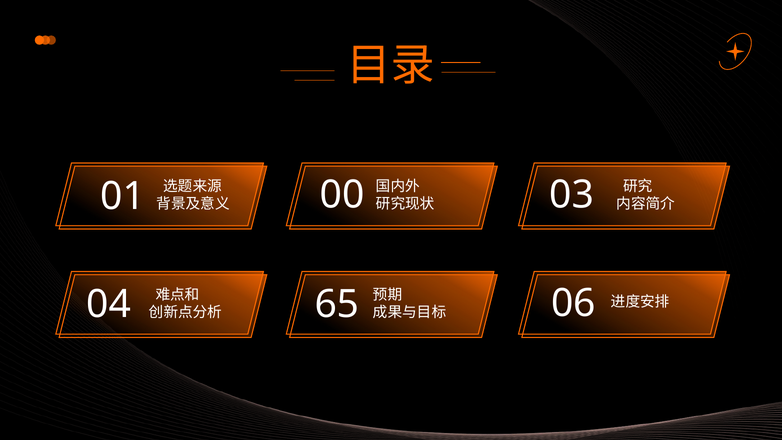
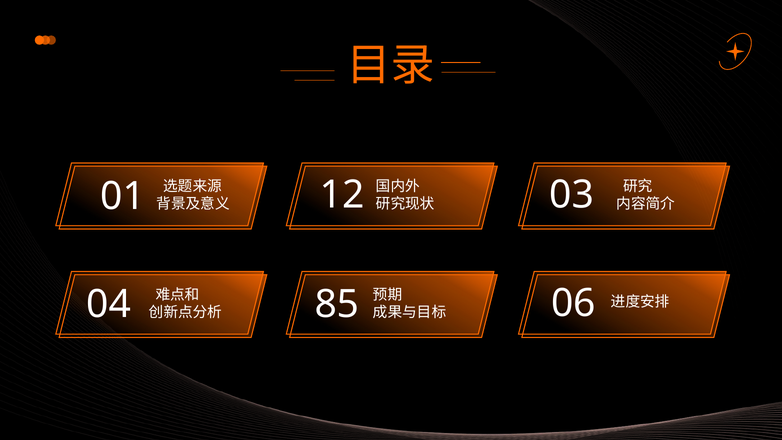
00: 00 -> 12
65: 65 -> 85
